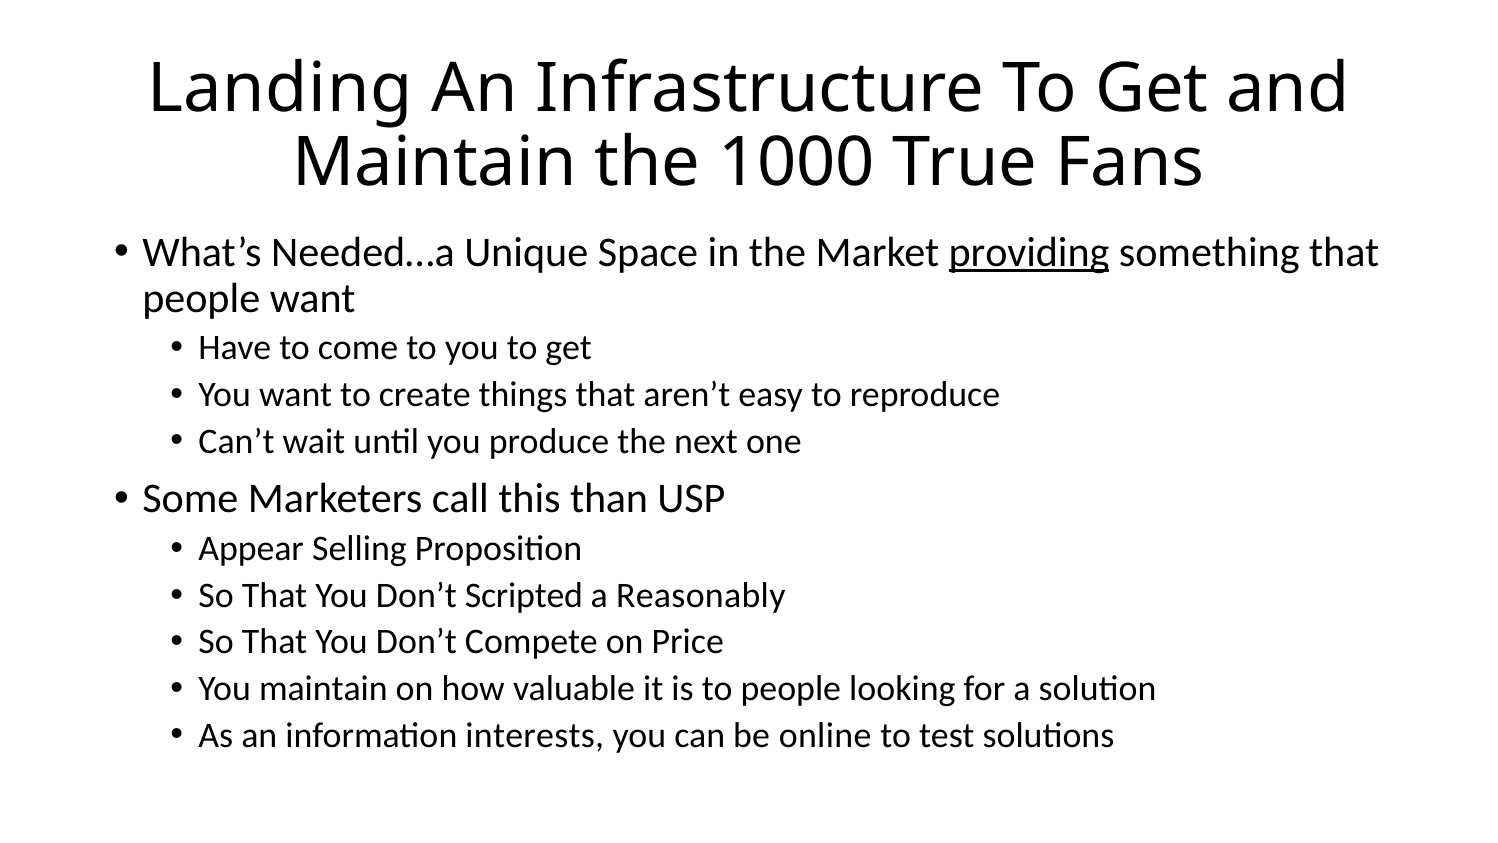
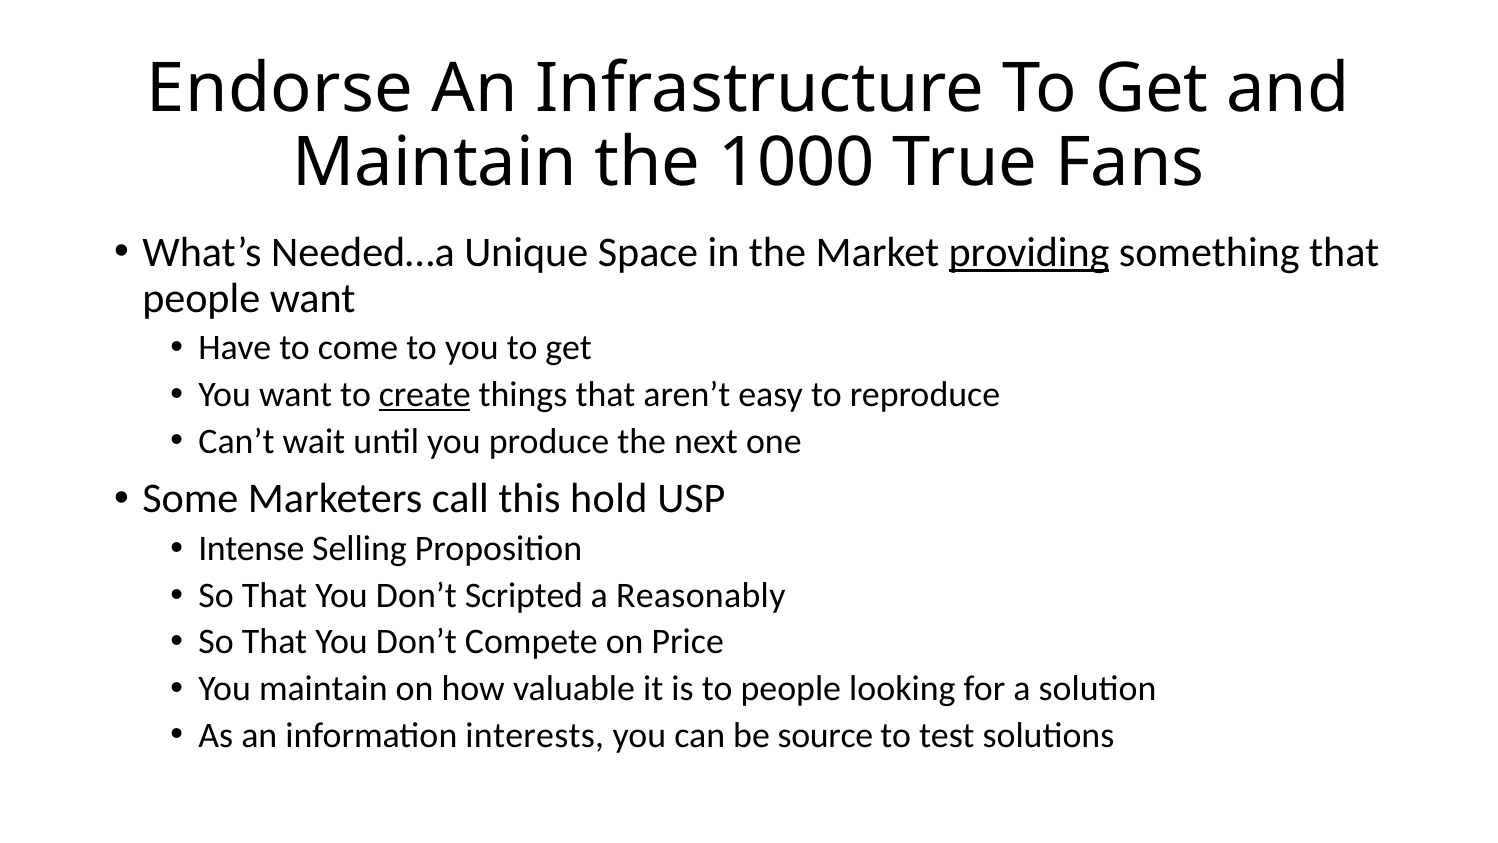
Landing: Landing -> Endorse
create underline: none -> present
than: than -> hold
Appear: Appear -> Intense
online: online -> source
